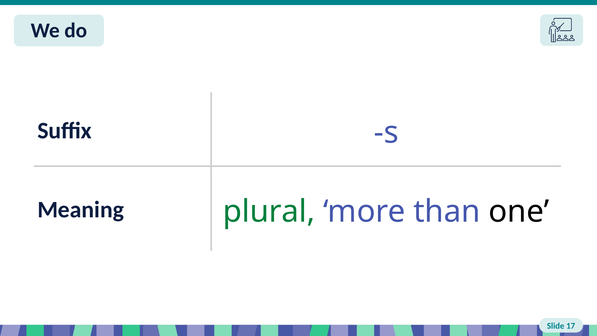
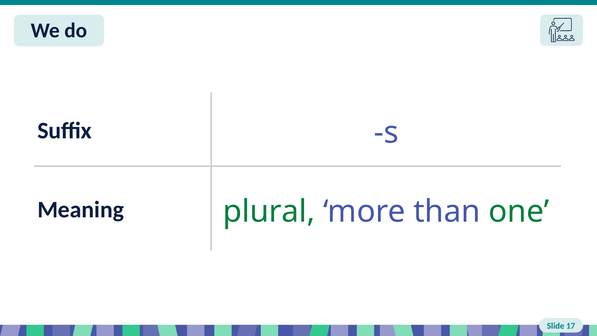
one colour: black -> green
